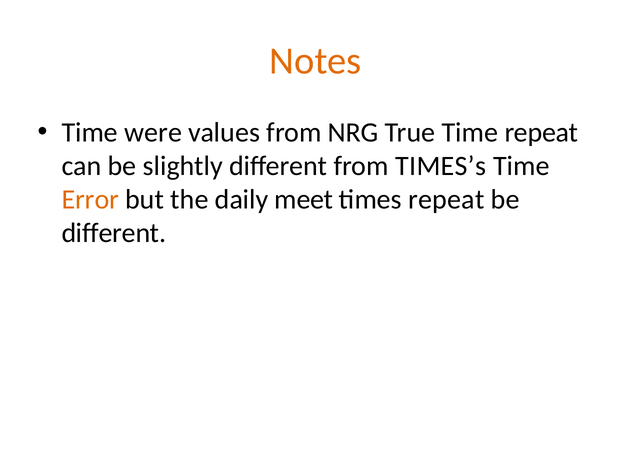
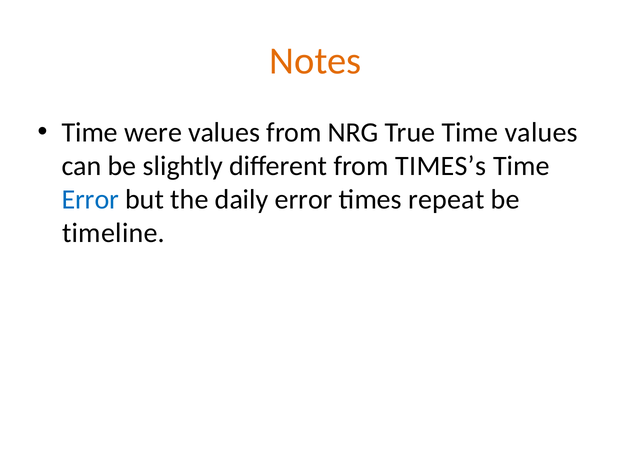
Time repeat: repeat -> values
Error at (90, 200) colour: orange -> blue
daily meet: meet -> error
different at (114, 233): different -> timeline
